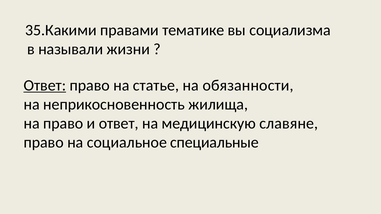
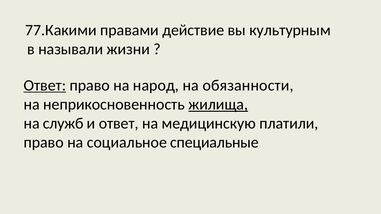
35.Какими: 35.Какими -> 77.Какими
тематике: тематике -> действие
социализма: социализма -> культурным
статье: статье -> народ
жилища underline: none -> present
на право: право -> служб
славяне: славяне -> платили
